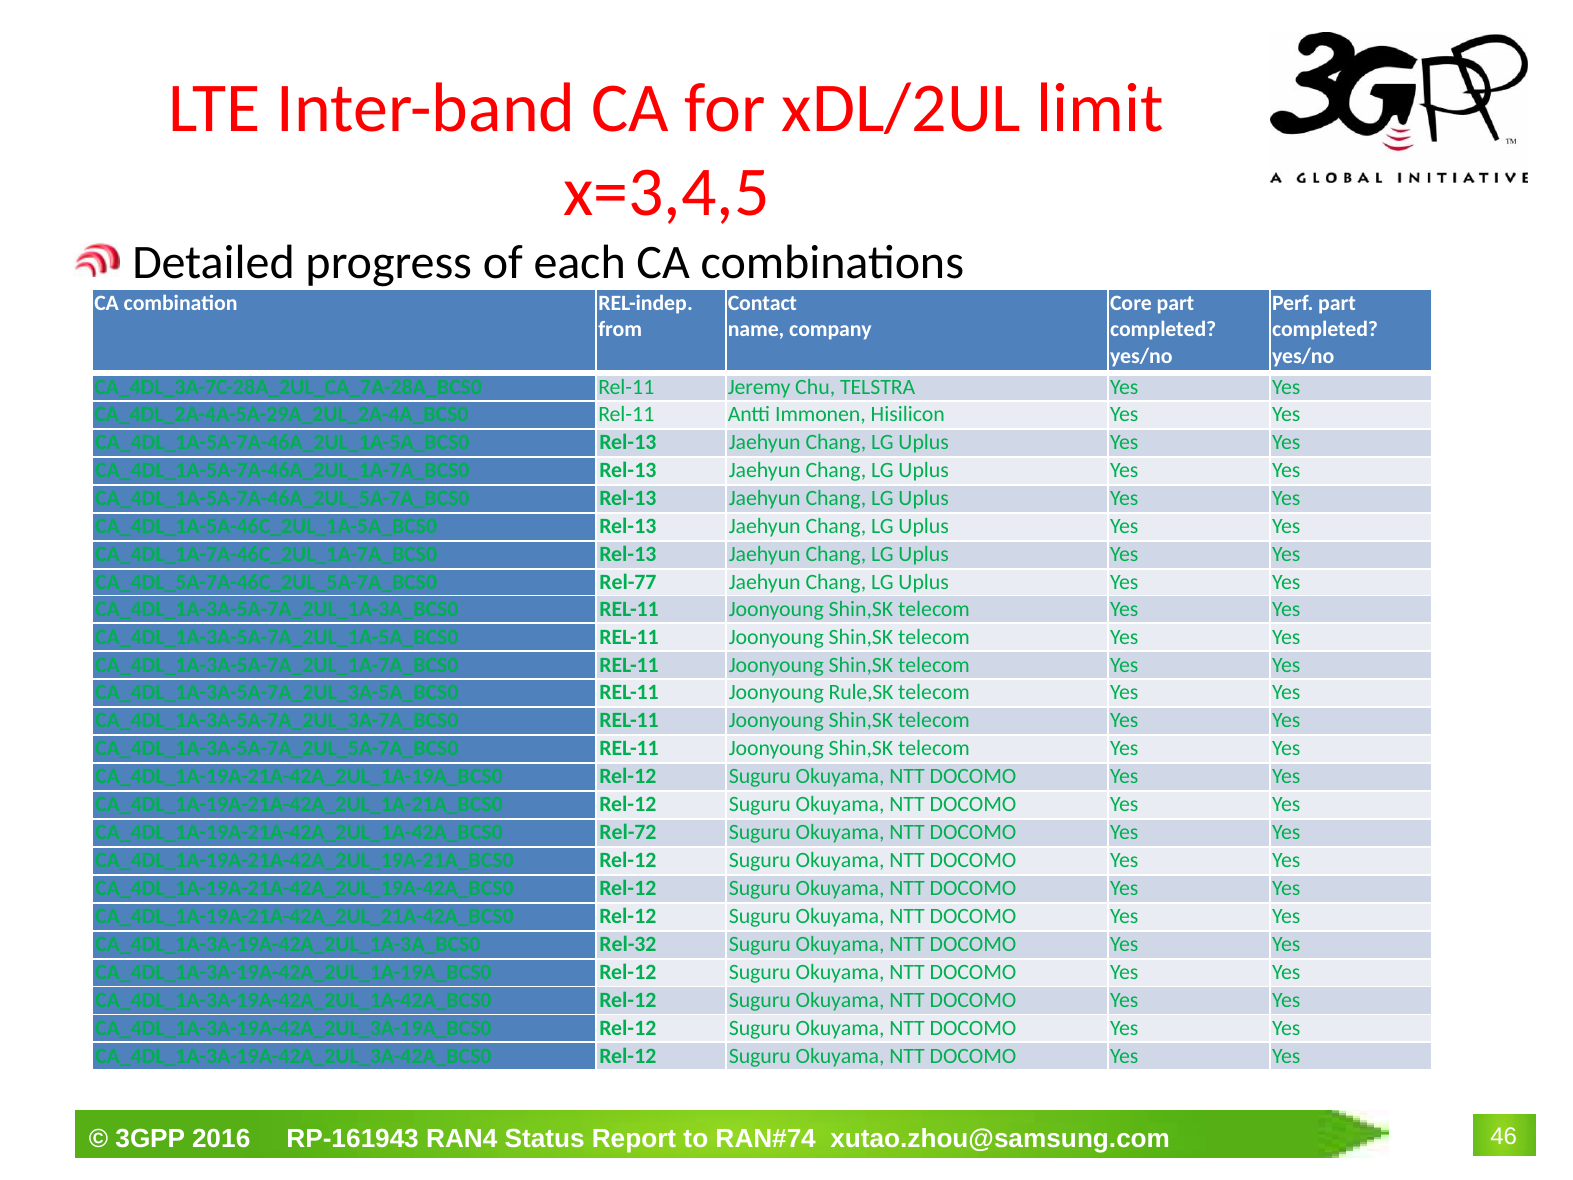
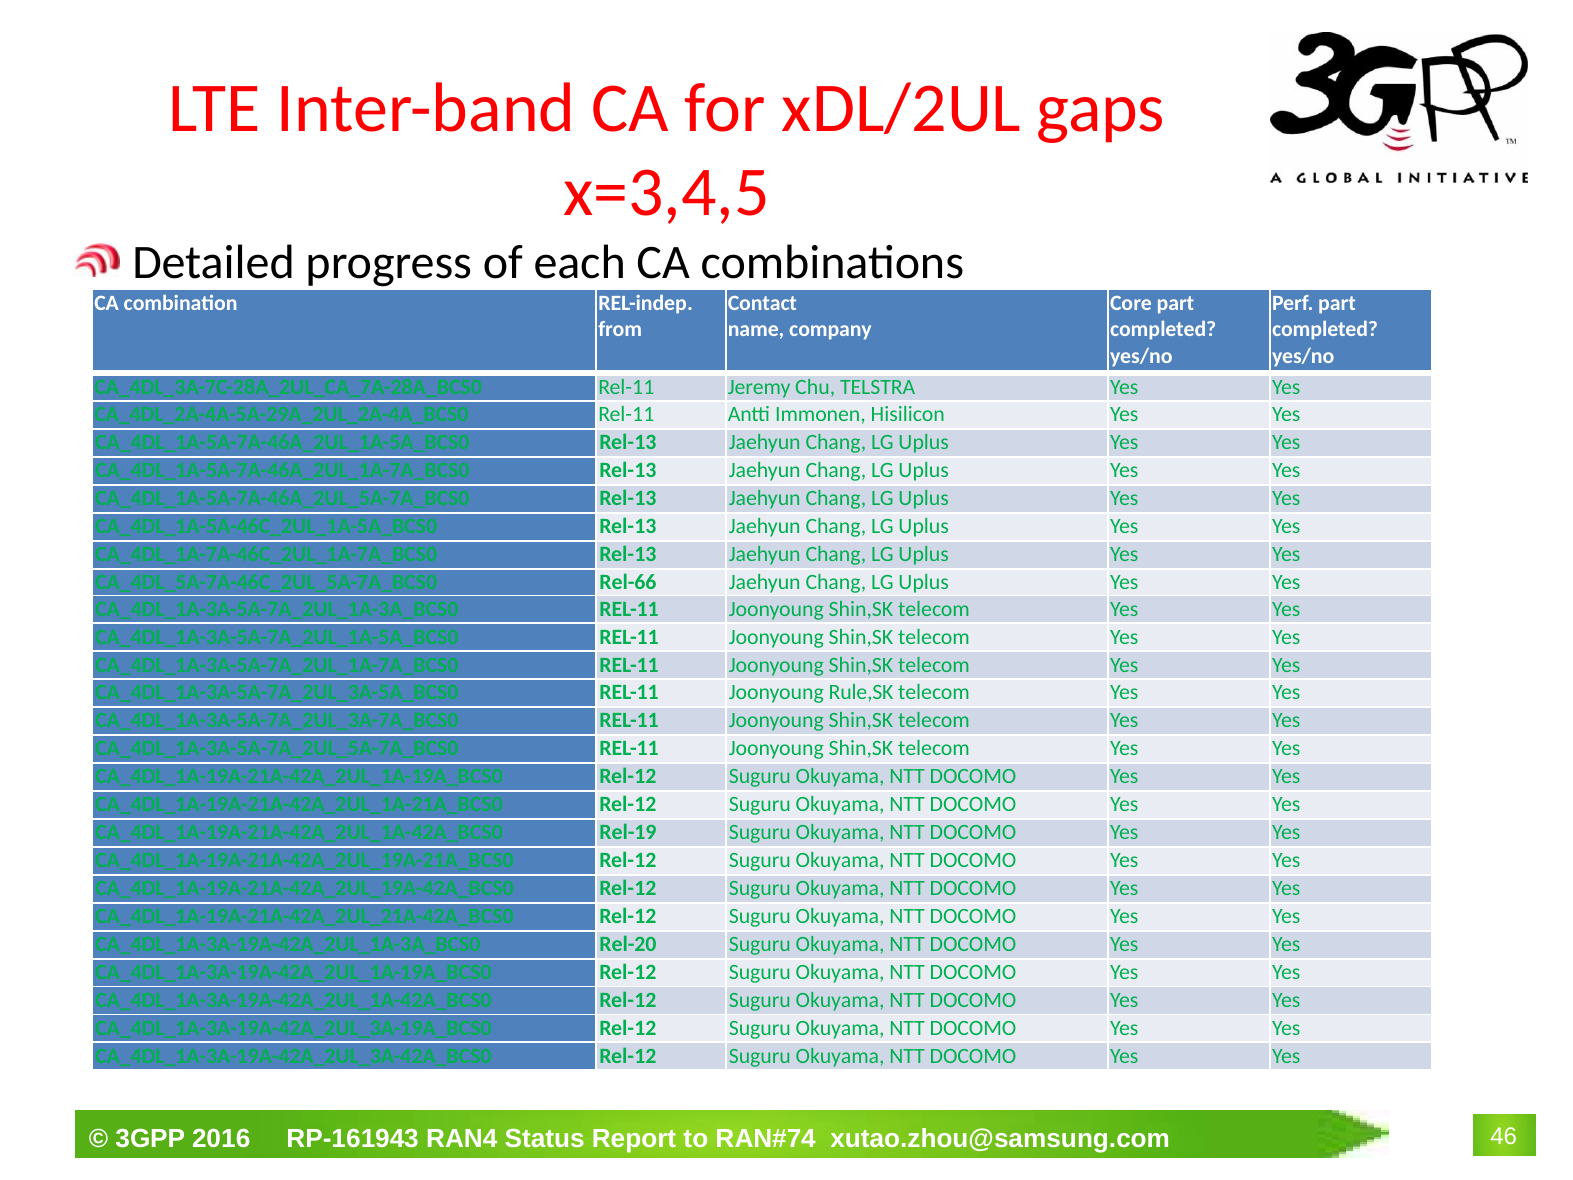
limit: limit -> gaps
Rel-77: Rel-77 -> Rel-66
Rel-72: Rel-72 -> Rel-19
Rel-32: Rel-32 -> Rel-20
